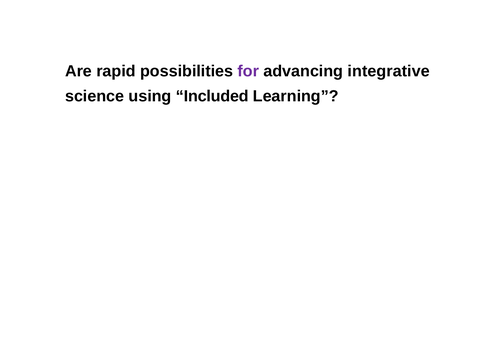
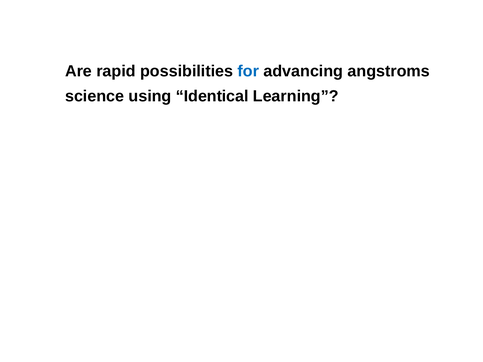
for colour: purple -> blue
integrative: integrative -> angstroms
Included: Included -> Identical
